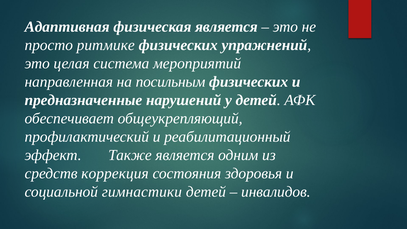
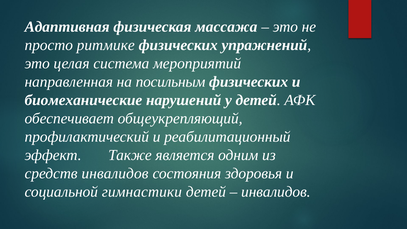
физическая является: является -> массажа
предназначенные: предназначенные -> биомеханические
средств коррекция: коррекция -> инвалидов
